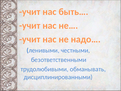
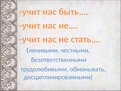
надо…: надо… -> стать…
